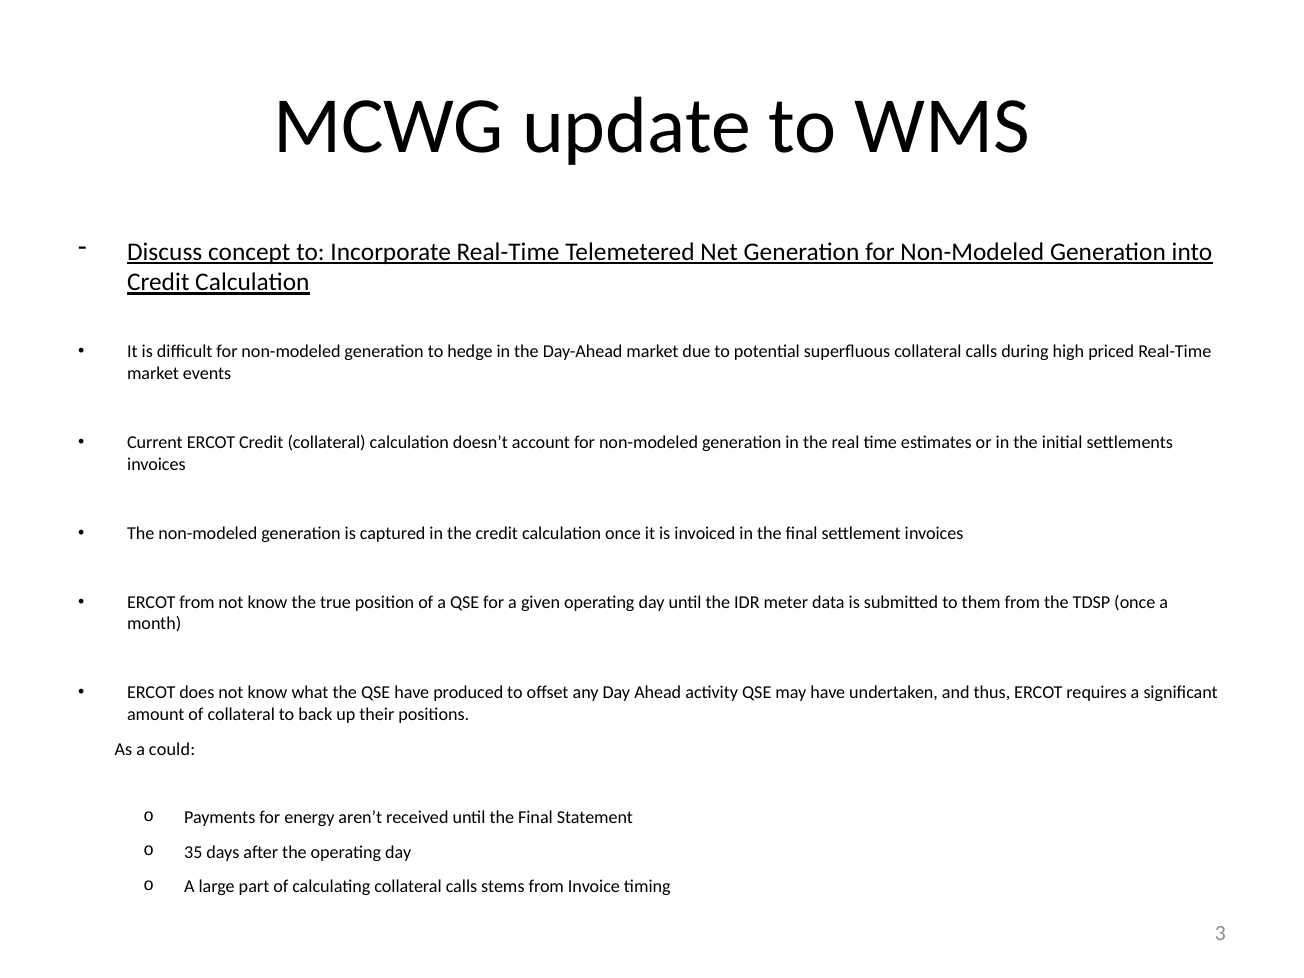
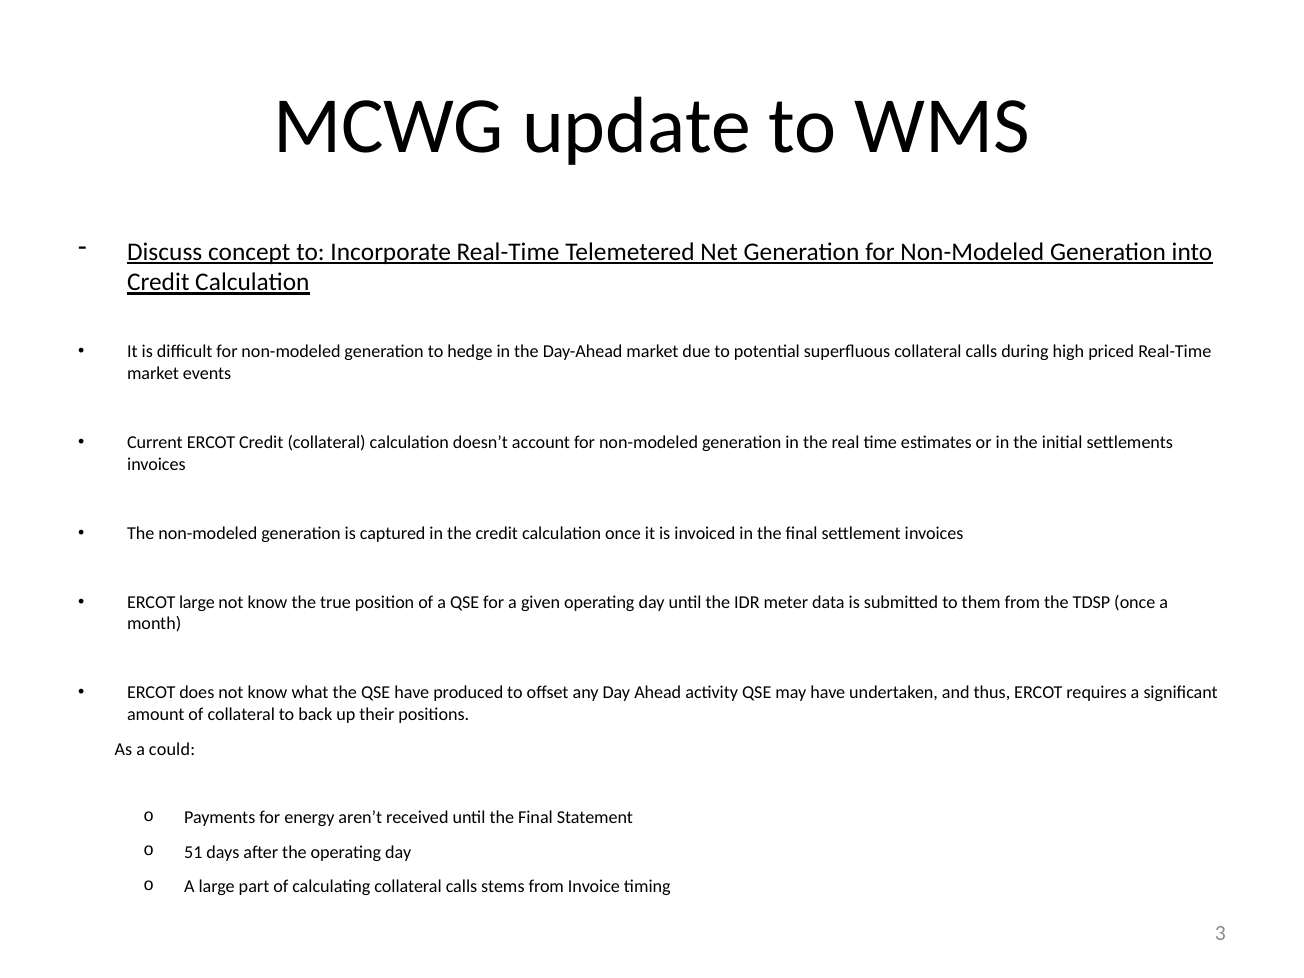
ERCOT from: from -> large
35: 35 -> 51
